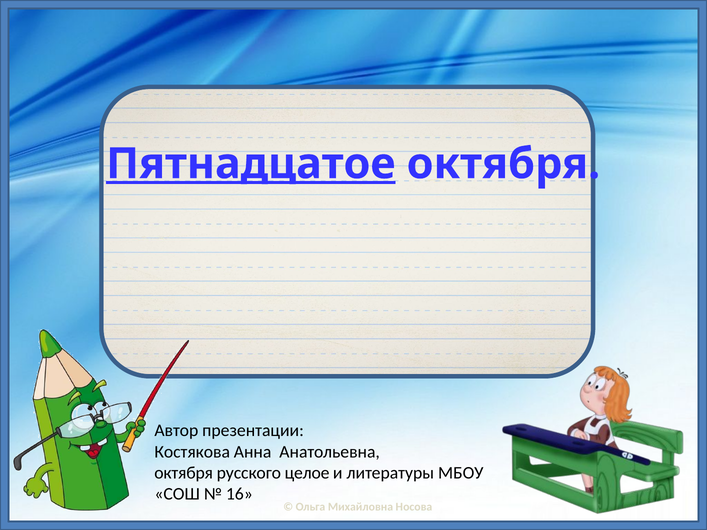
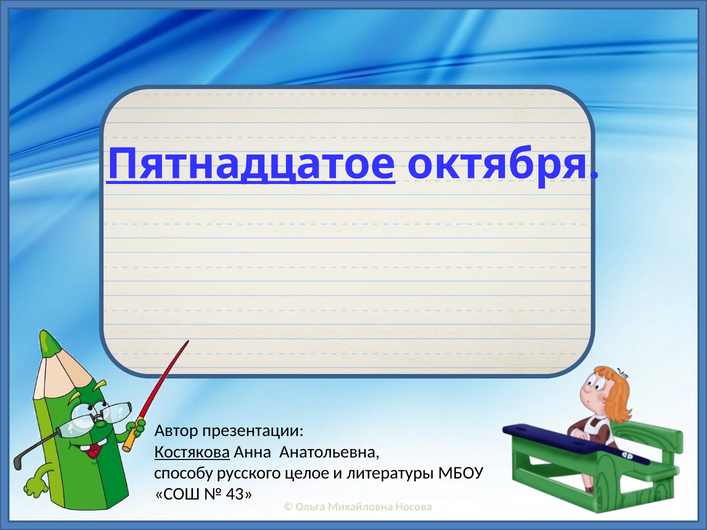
Костякова underline: none -> present
октября at (184, 473): октября -> способу
16: 16 -> 43
